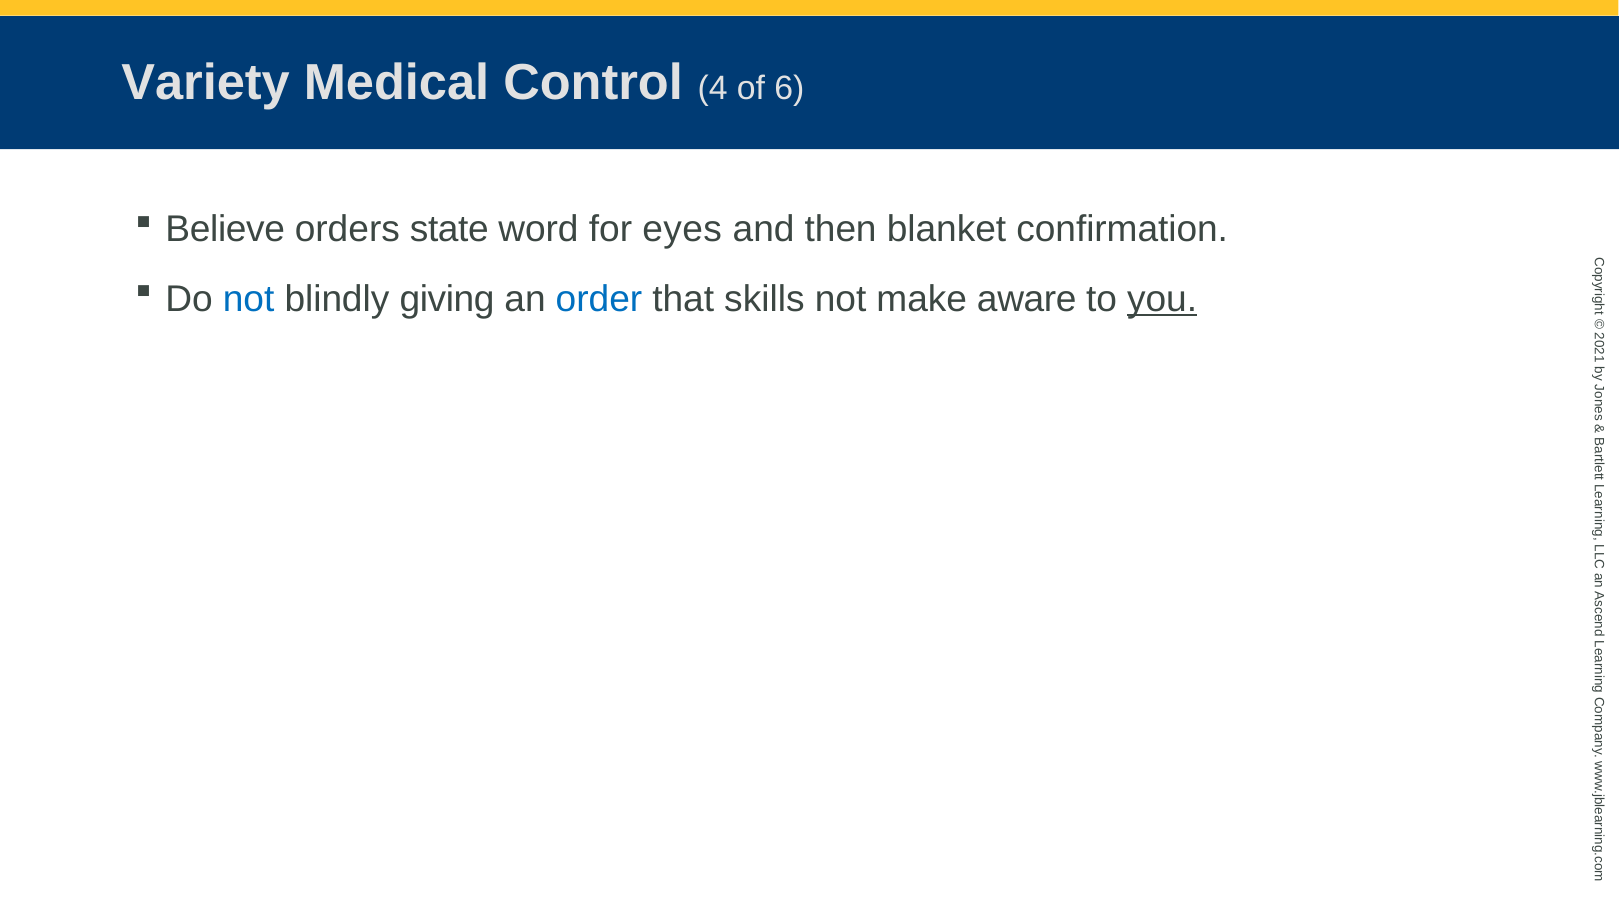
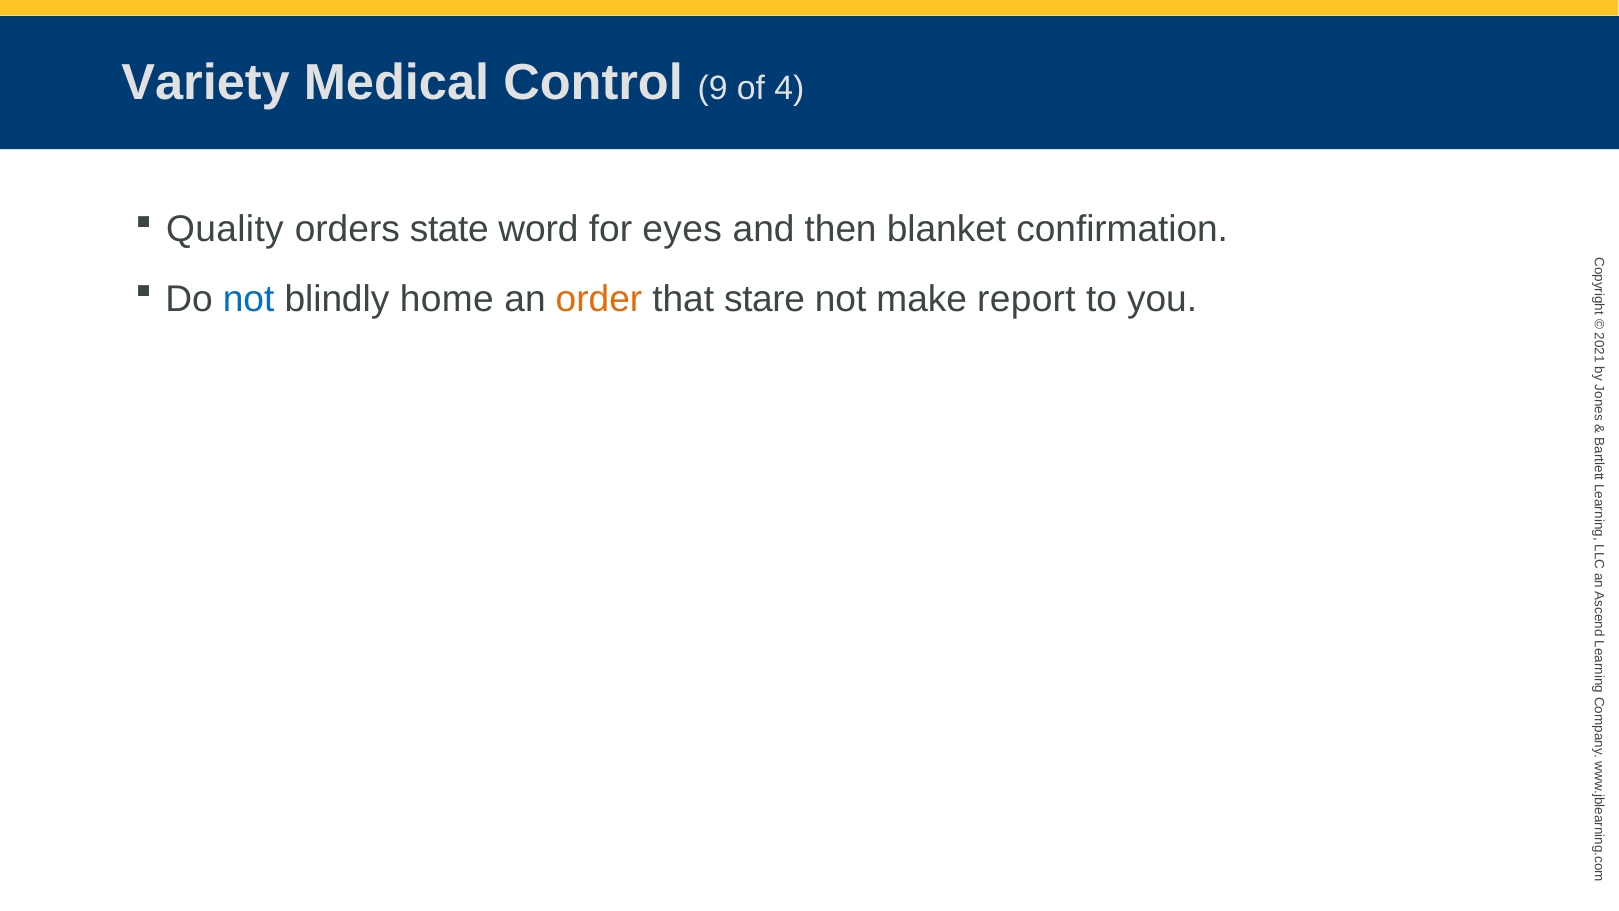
4: 4 -> 9
6: 6 -> 4
Believe: Believe -> Quality
giving: giving -> home
order colour: blue -> orange
skills: skills -> stare
aware: aware -> report
you underline: present -> none
